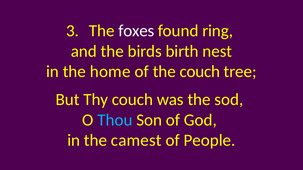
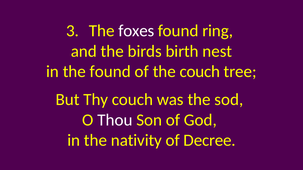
the home: home -> found
Thou colour: light blue -> white
camest: camest -> nativity
People: People -> Decree
